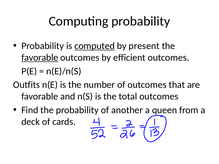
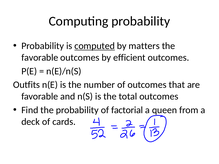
present: present -> matters
favorable at (40, 58) underline: present -> none
another: another -> factorial
